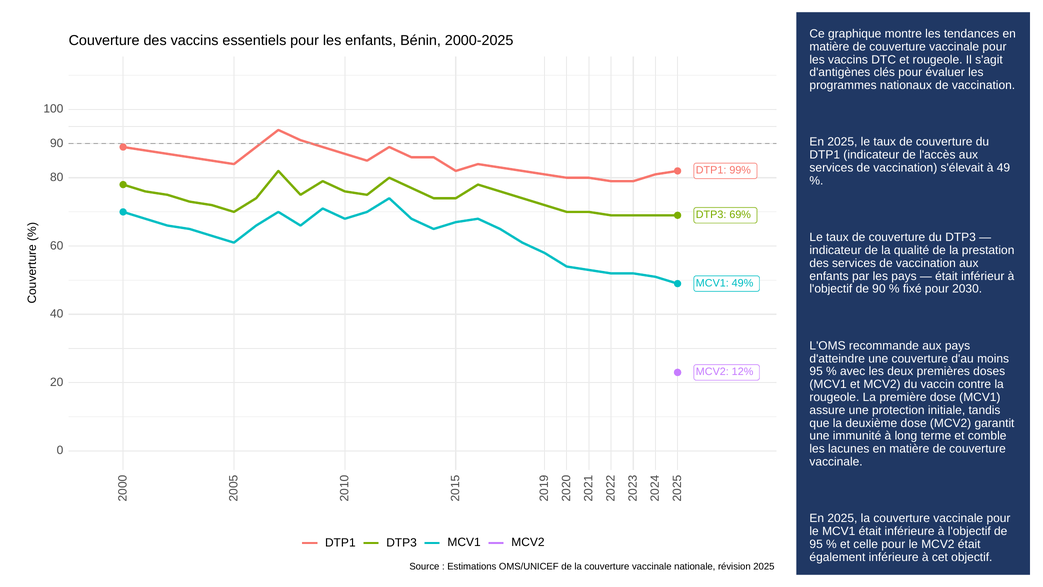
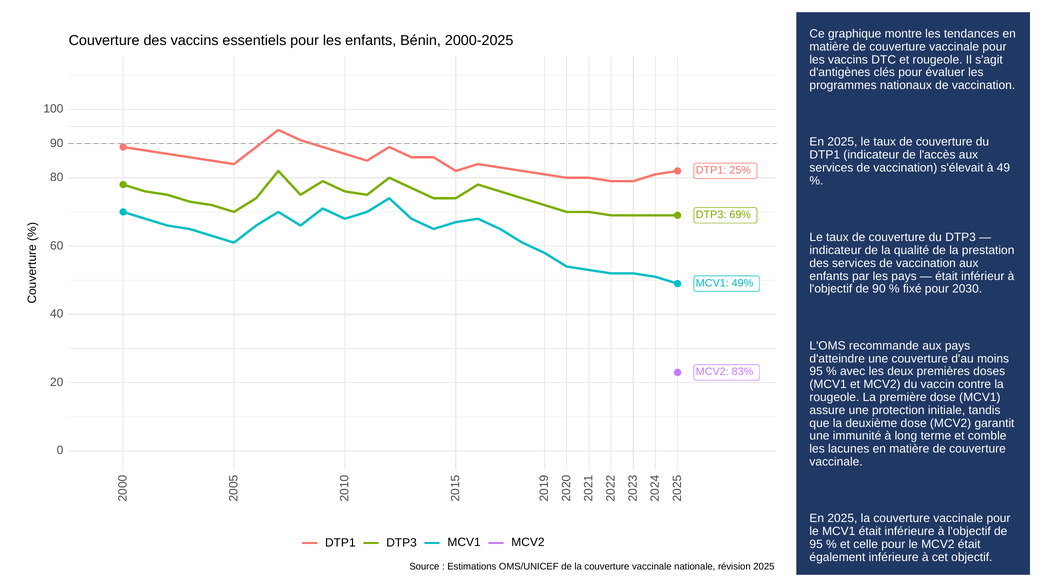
99%: 99% -> 25%
12%: 12% -> 83%
